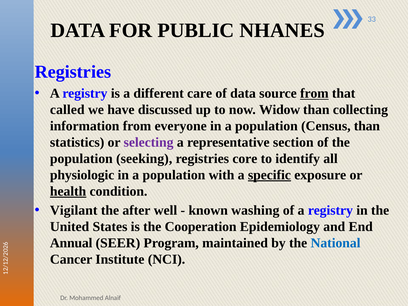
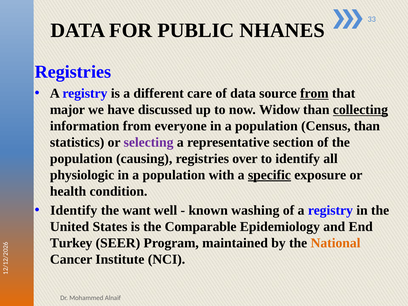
called: called -> major
collecting underline: none -> present
seeking: seeking -> causing
core: core -> over
health underline: present -> none
Vigilant at (74, 210): Vigilant -> Identify
after: after -> want
Cooperation: Cooperation -> Comparable
Annual: Annual -> Turkey
National colour: blue -> orange
